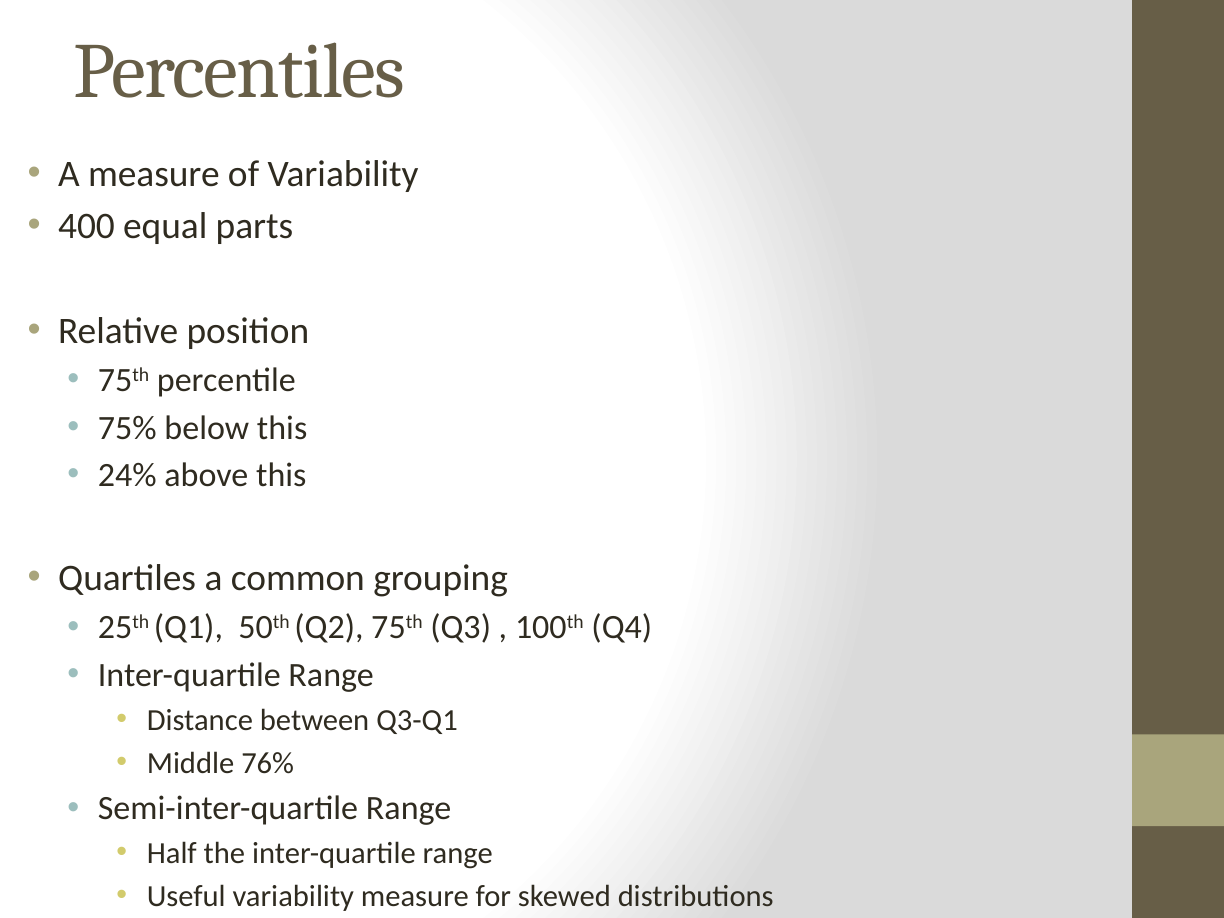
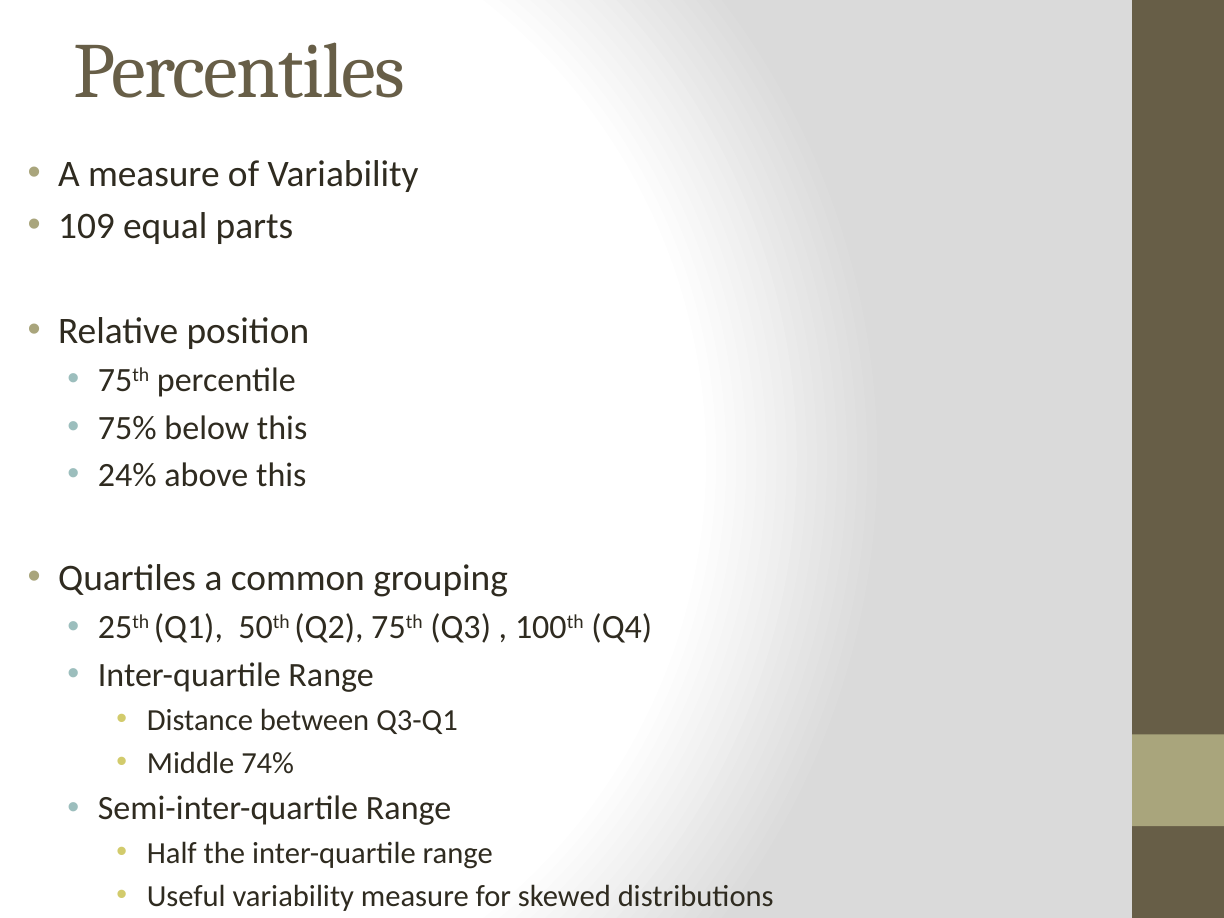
400: 400 -> 109
76%: 76% -> 74%
